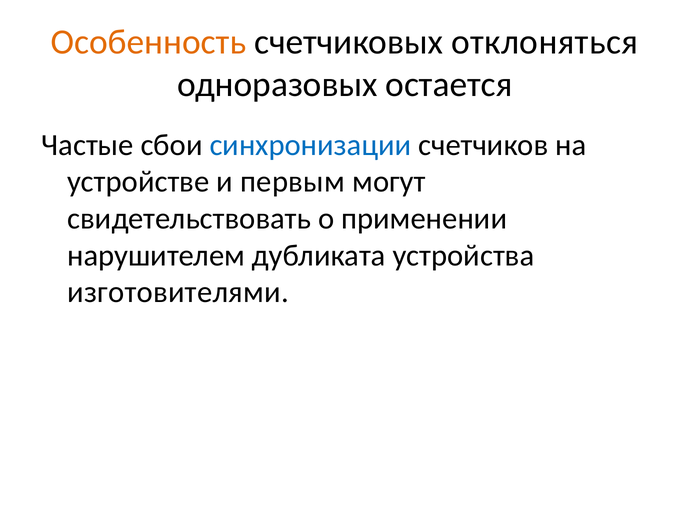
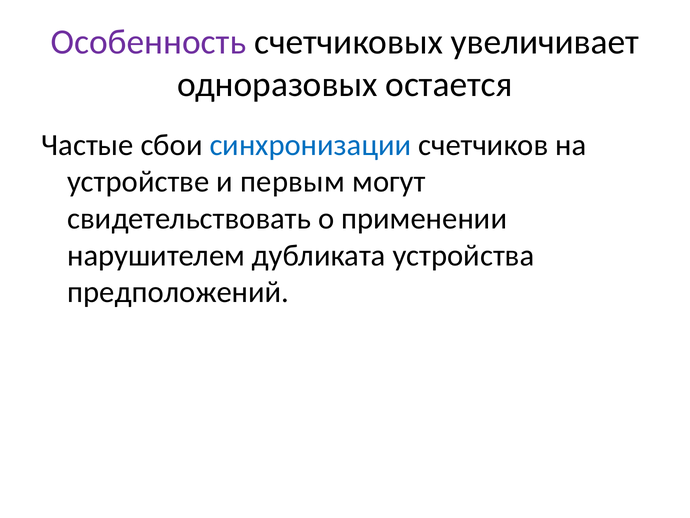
Особенность colour: orange -> purple
отклоняться: отклоняться -> увеличивает
изготовителями: изготовителями -> предположений
